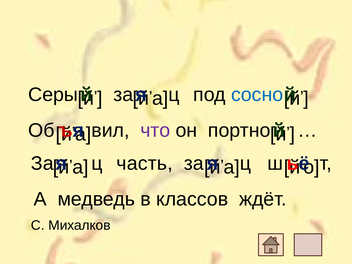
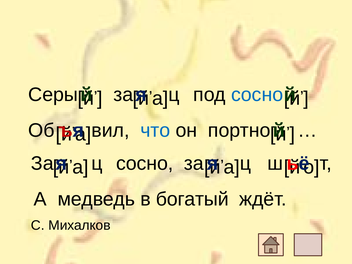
что colour: purple -> blue
ц часть: часть -> сосно
классов: классов -> богатый
